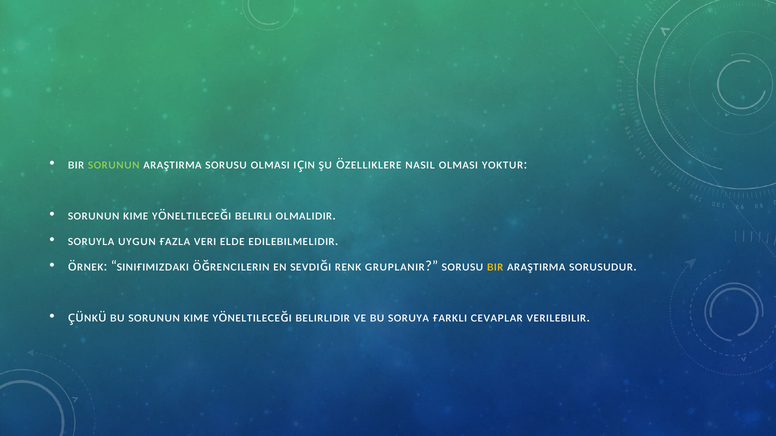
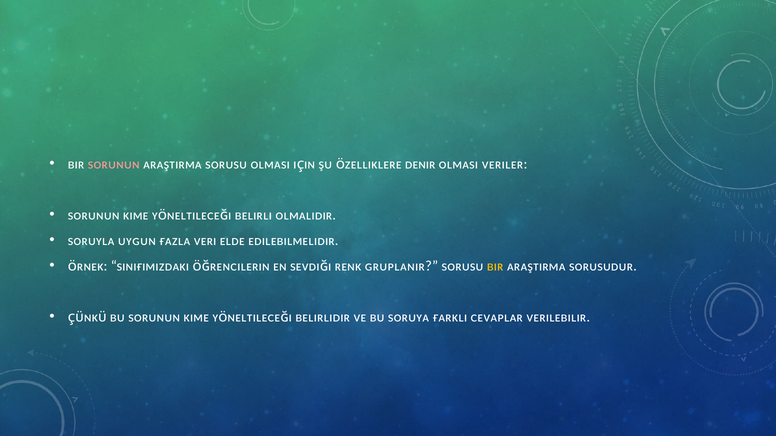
sᴏʀᴜɴᴜɴ at (114, 164) colour: light green -> pink
ɴᴀsıʟ: ɴᴀsıʟ -> ᴅᴇɴɪʀ
ʏᴏᴋᴛᴜʀ: ʏᴏᴋᴛᴜʀ -> ᴠᴇʀɪʟᴇʀ
